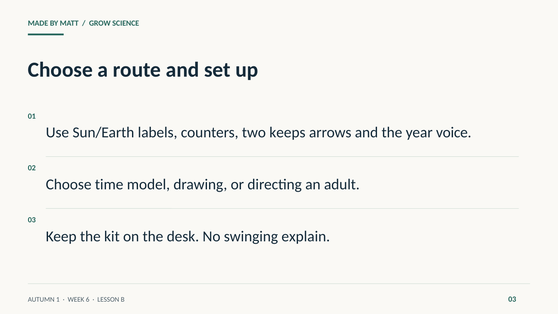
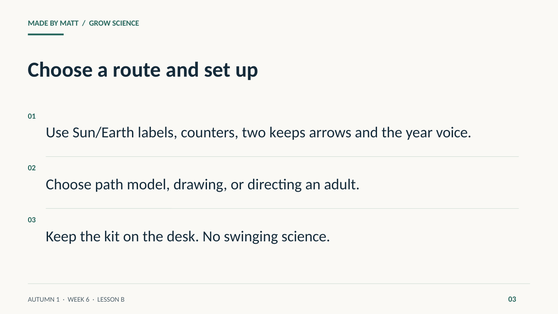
time: time -> path
swinging explain: explain -> science
